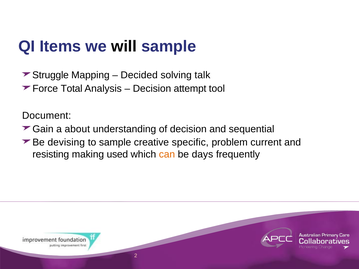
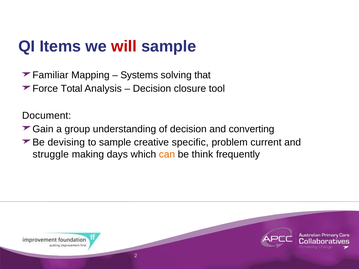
will colour: black -> red
Struggle: Struggle -> Familiar
Decided: Decided -> Systems
talk: talk -> that
attempt: attempt -> closure
about: about -> group
sequential: sequential -> converting
resisting: resisting -> struggle
used: used -> days
days: days -> think
